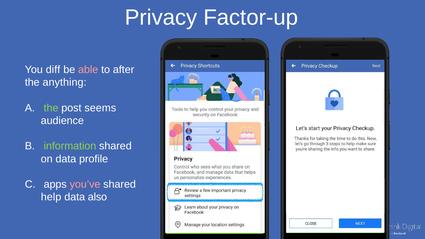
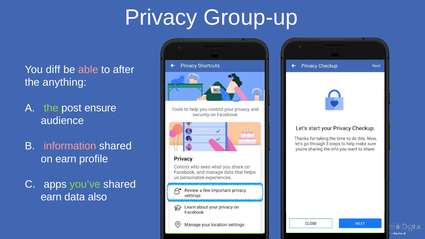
Factor-up: Factor-up -> Group-up
seems: seems -> ensure
information colour: light green -> pink
on data: data -> earn
you’ve colour: pink -> light green
help at (51, 197): help -> earn
